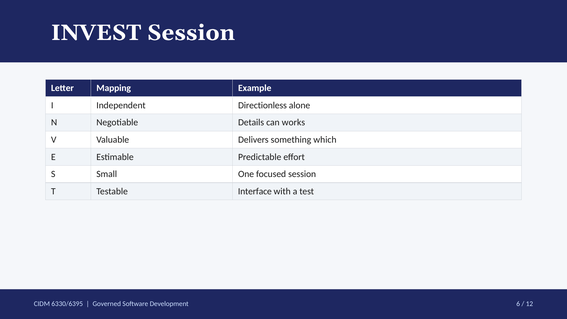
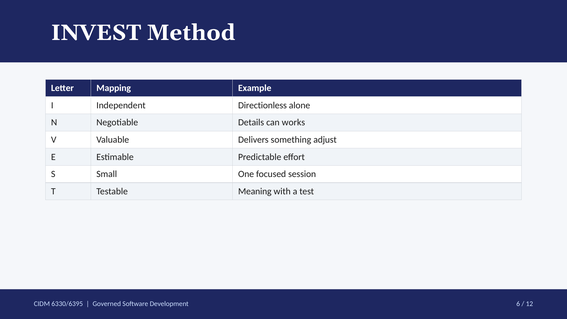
INVEST Session: Session -> Method
which: which -> adjust
Interface: Interface -> Meaning
